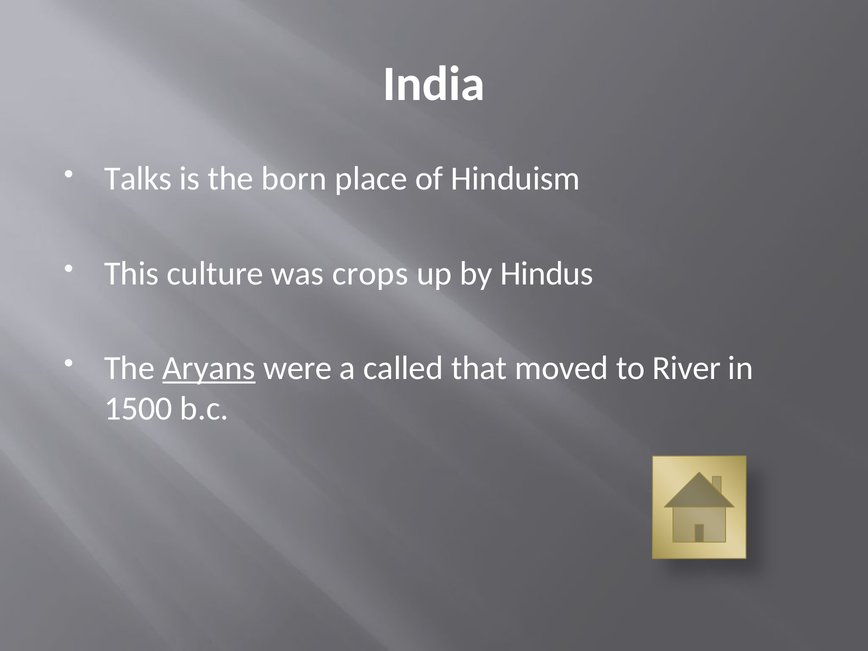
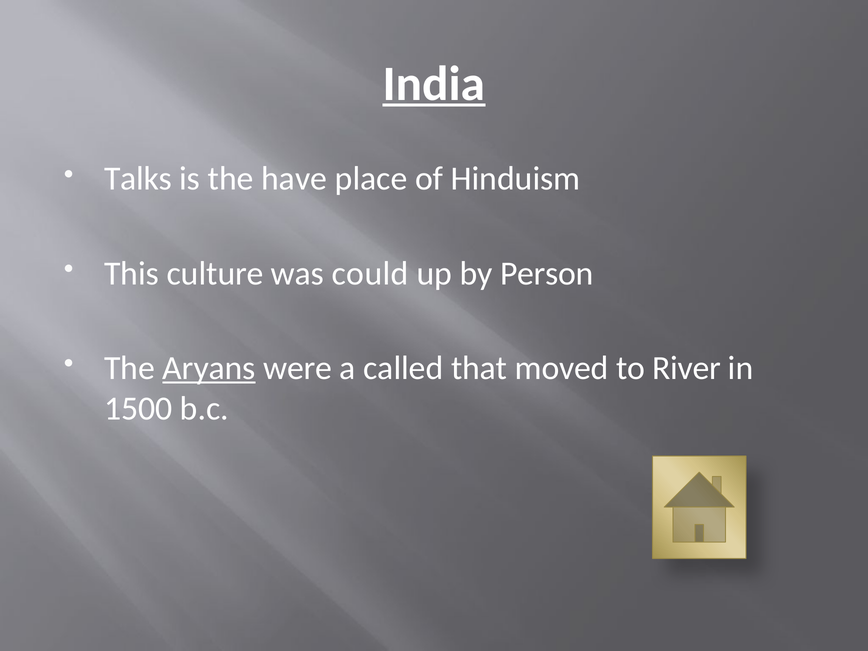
India underline: none -> present
born: born -> have
crops: crops -> could
Hindus: Hindus -> Person
